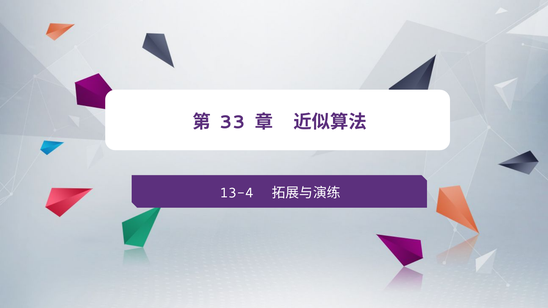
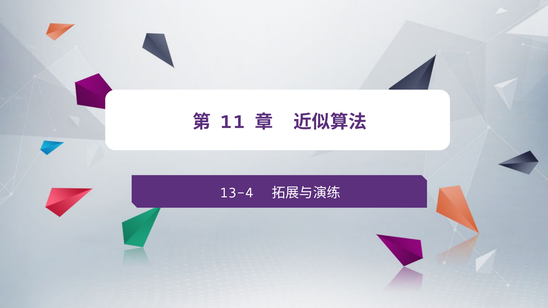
33: 33 -> 11
